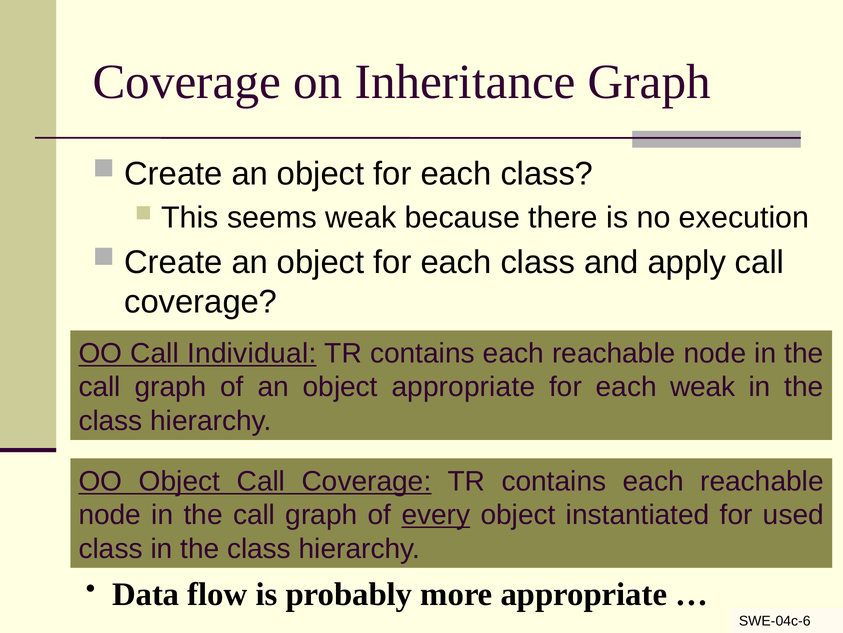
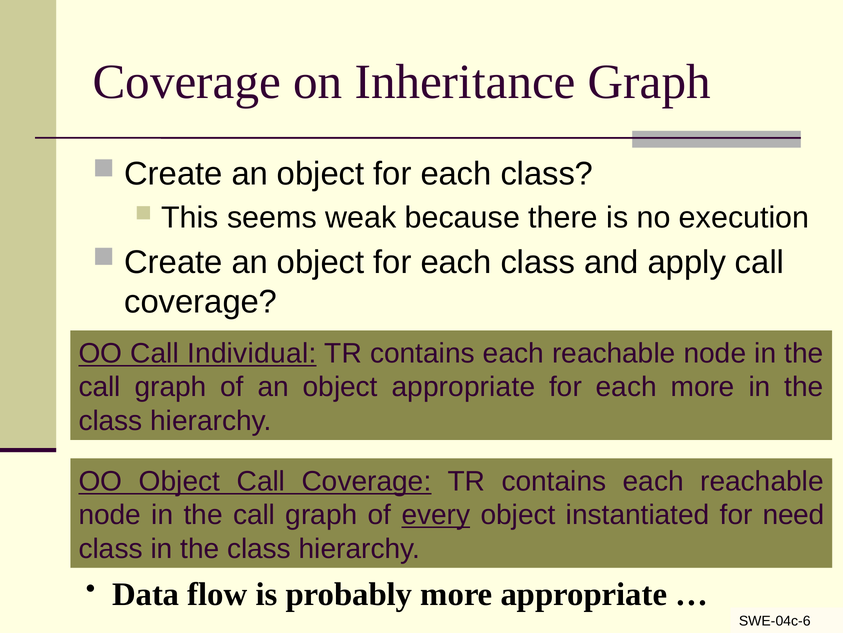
each weak: weak -> more
used: used -> need
